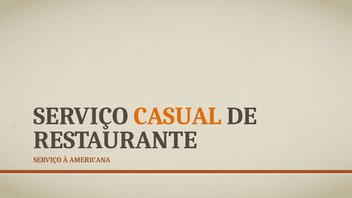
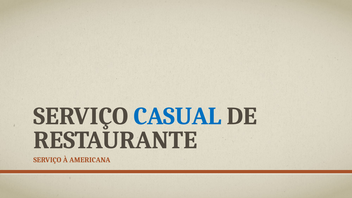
CASUAL colour: orange -> blue
